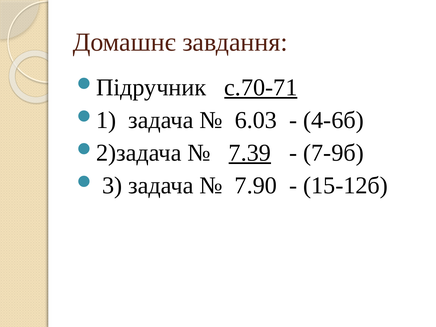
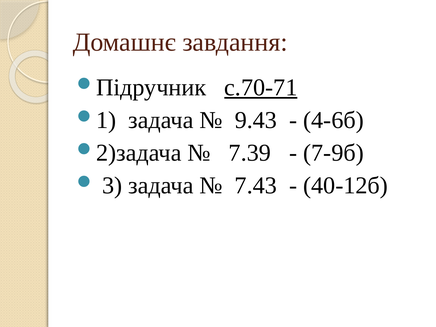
6.03: 6.03 -> 9.43
7.39 underline: present -> none
7.90: 7.90 -> 7.43
15-12б: 15-12б -> 40-12б
